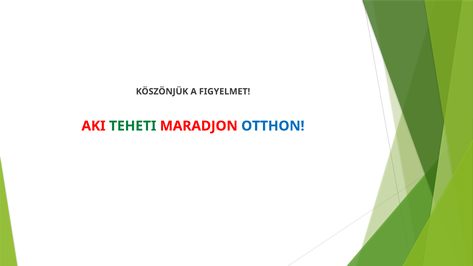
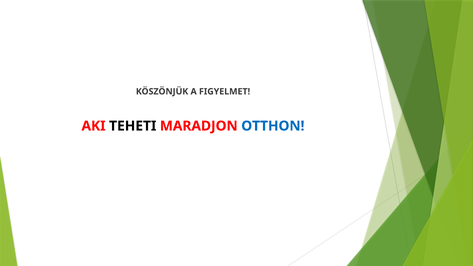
TEHETI colour: green -> black
